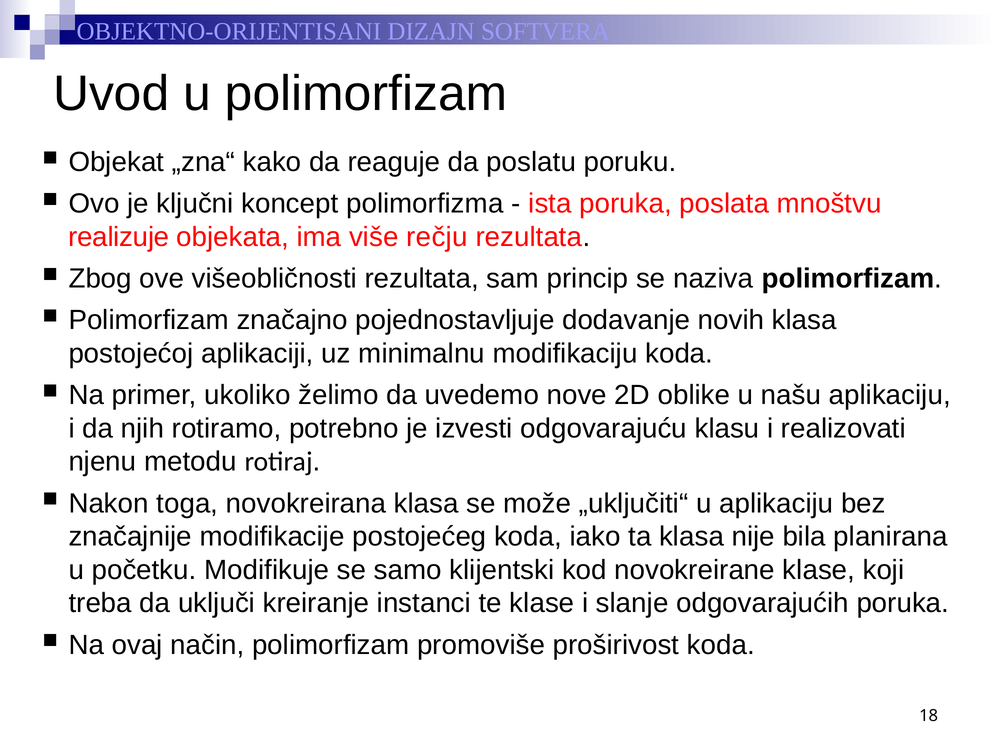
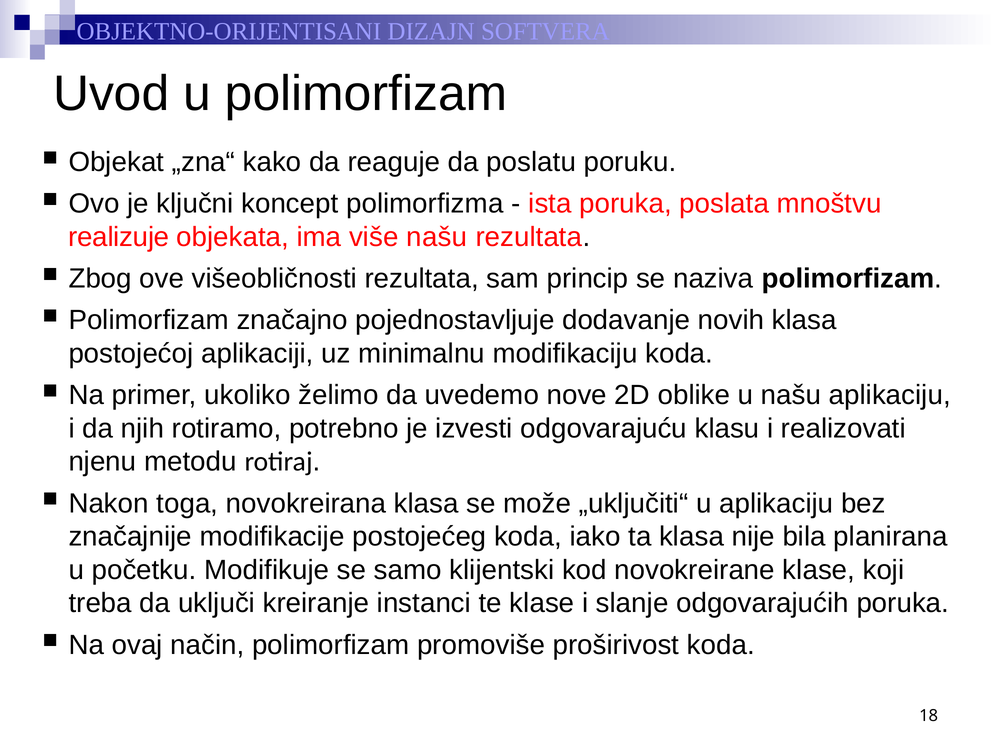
više rečju: rečju -> našu
